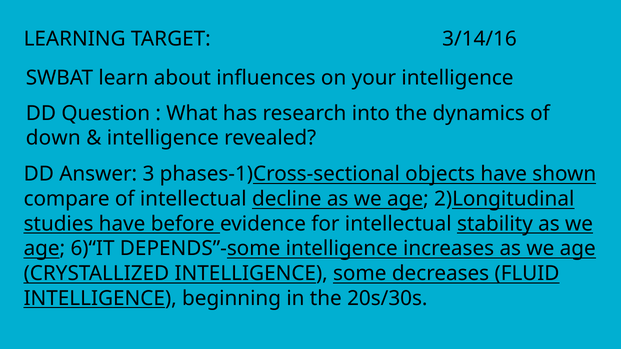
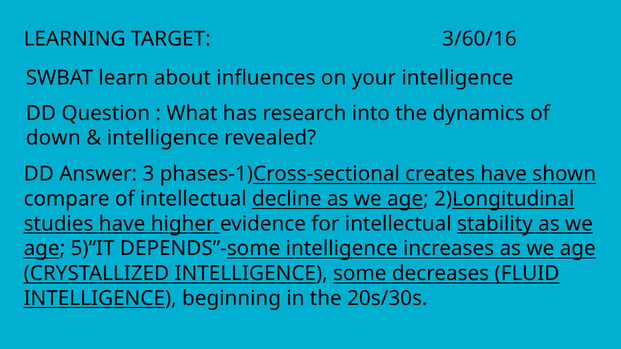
3/14/16: 3/14/16 -> 3/60/16
objects: objects -> creates
before: before -> higher
6)“IT: 6)“IT -> 5)“IT
